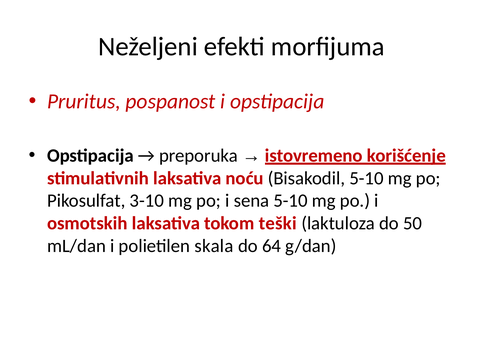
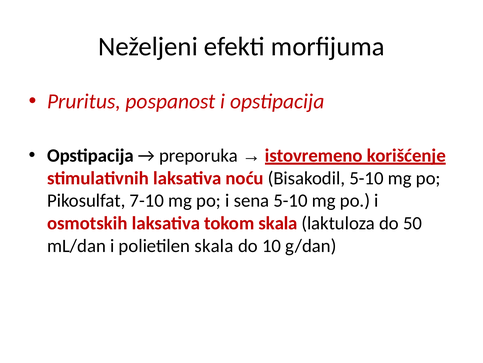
3-10: 3-10 -> 7-10
tokom teški: teški -> skala
64: 64 -> 10
